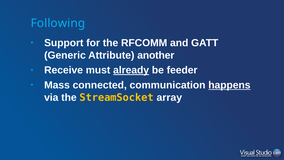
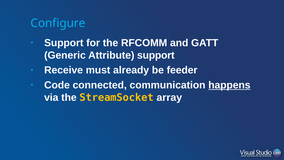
Following: Following -> Configure
Attribute another: another -> support
already underline: present -> none
Mass: Mass -> Code
